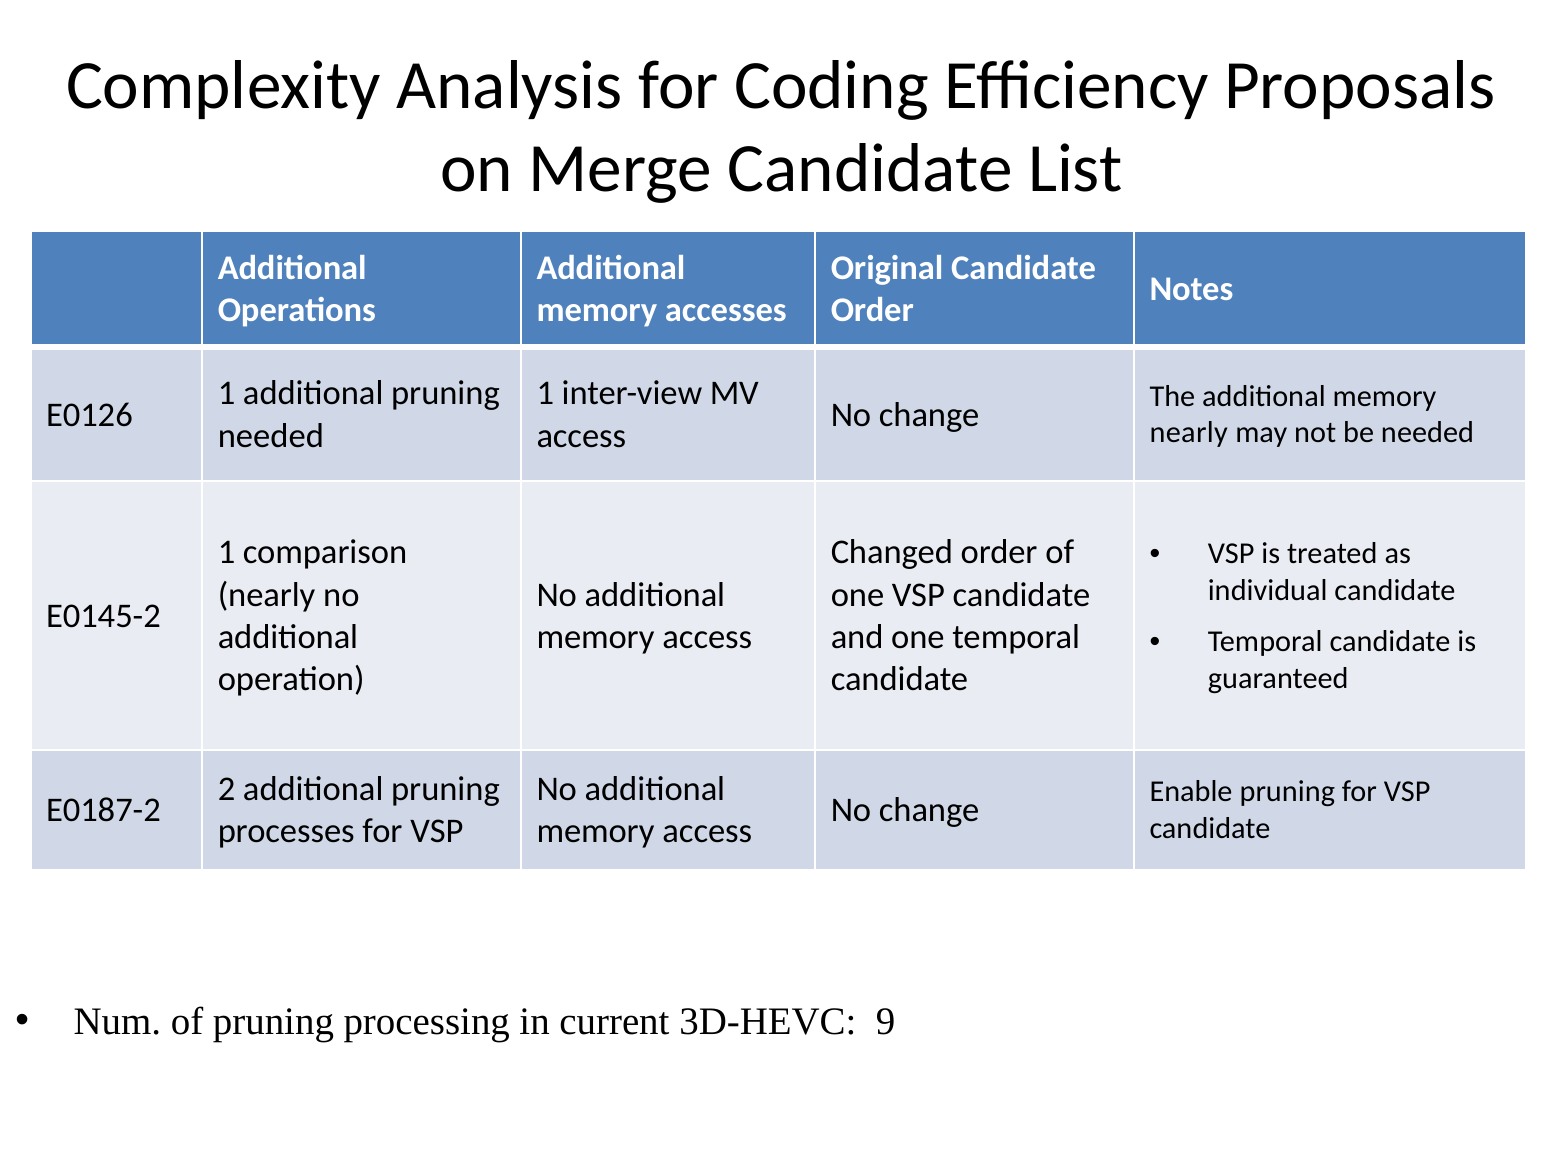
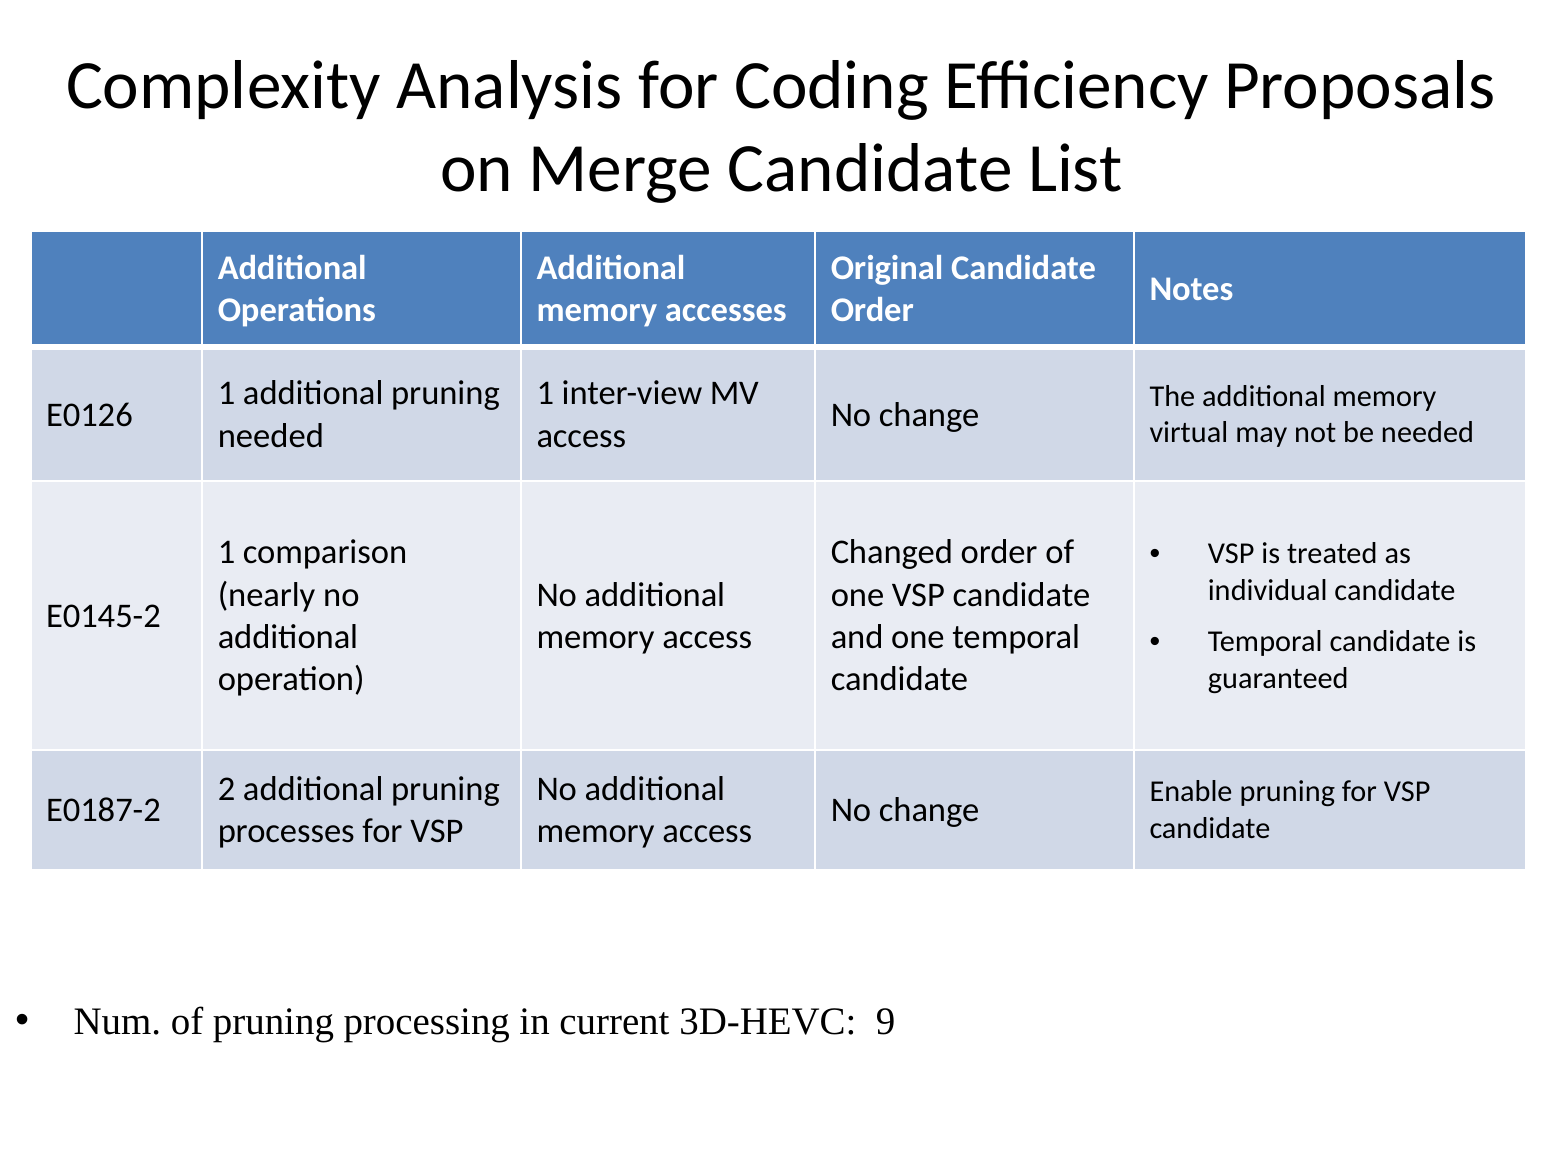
nearly at (1189, 433): nearly -> virtual
